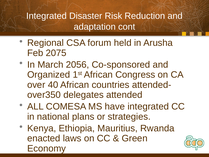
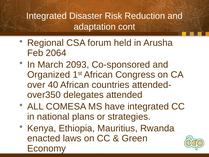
2075: 2075 -> 2064
2056: 2056 -> 2093
